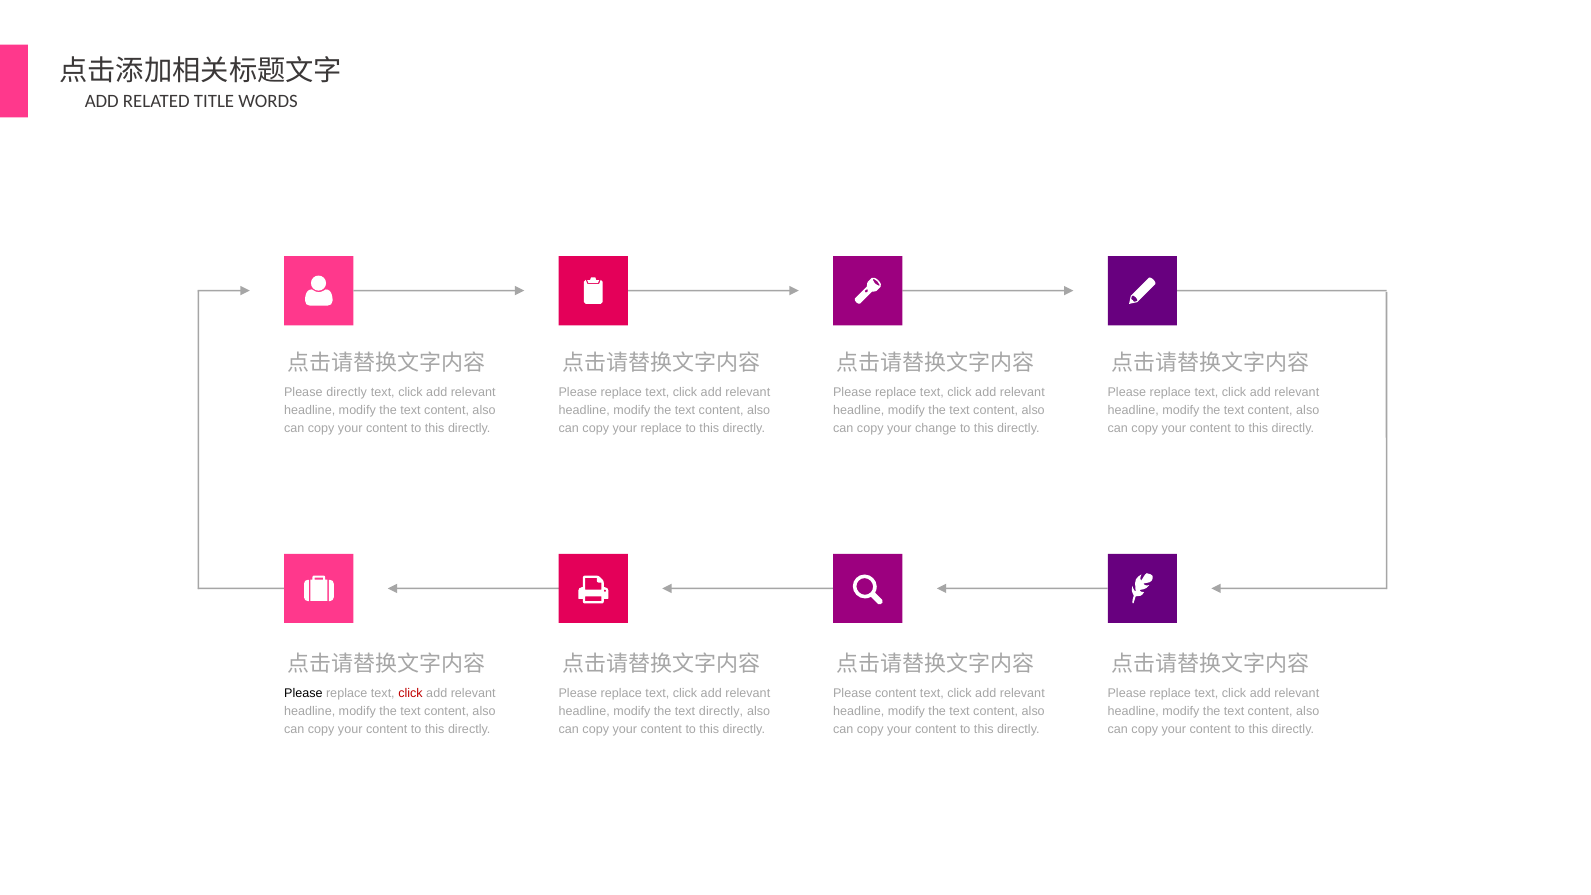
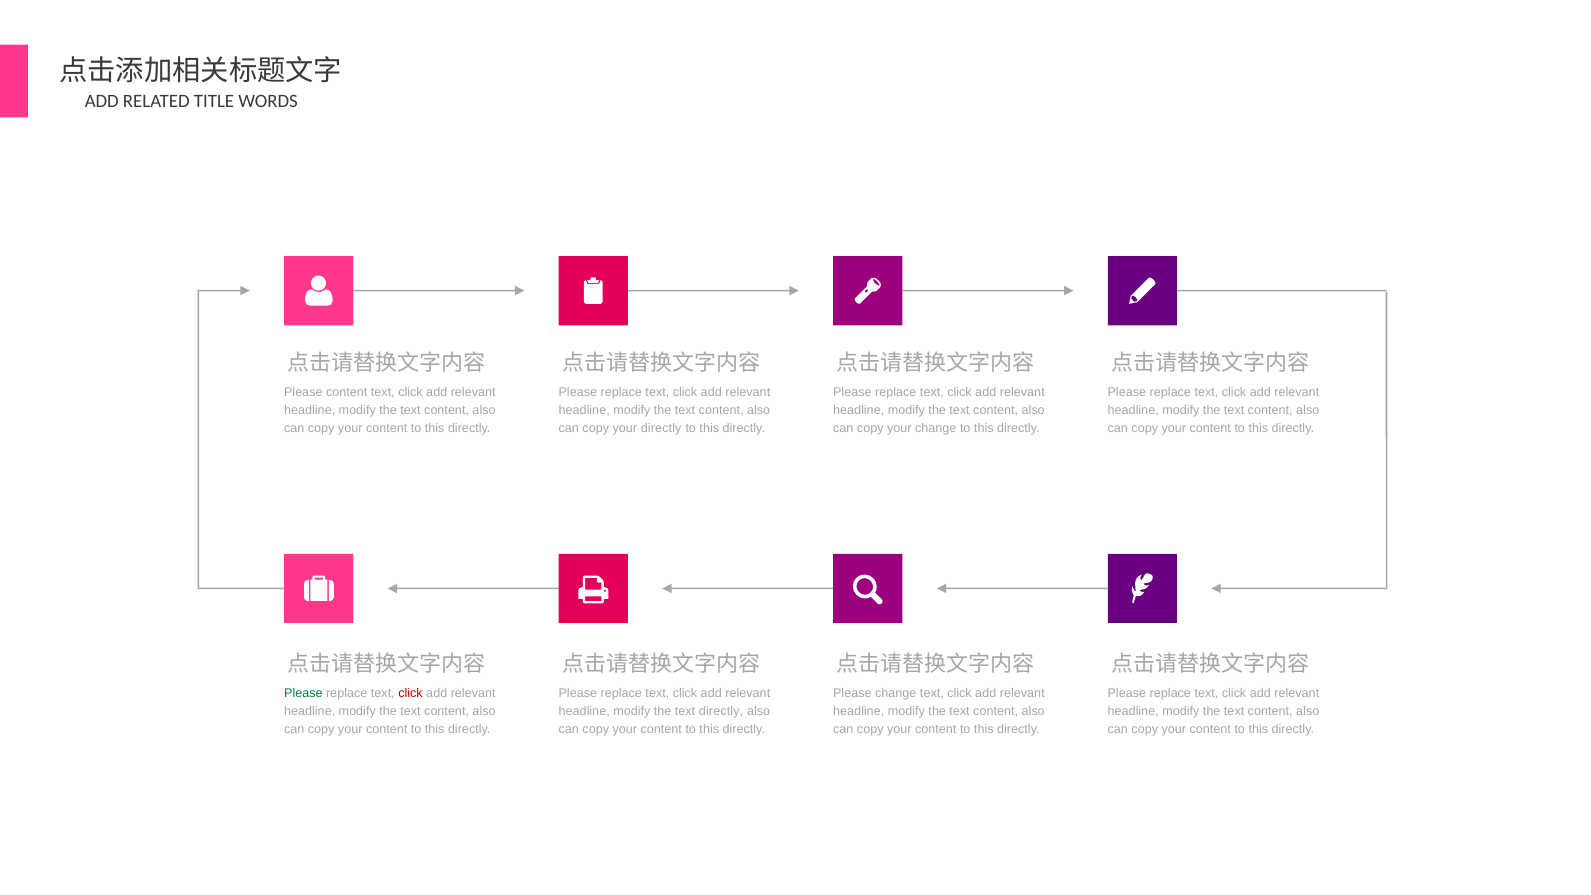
Please directly: directly -> content
your replace: replace -> directly
Please at (303, 694) colour: black -> green
Please content: content -> change
